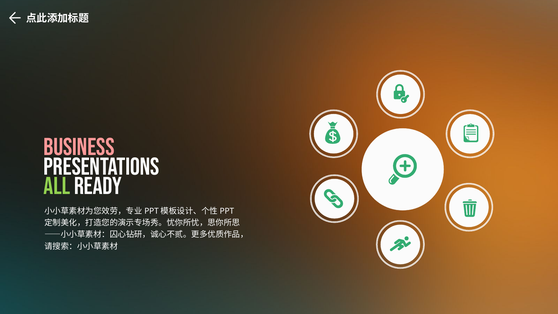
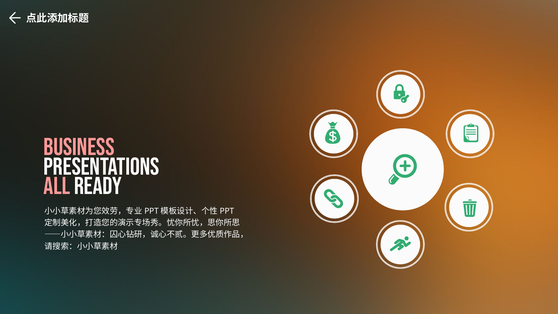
All colour: light green -> pink
